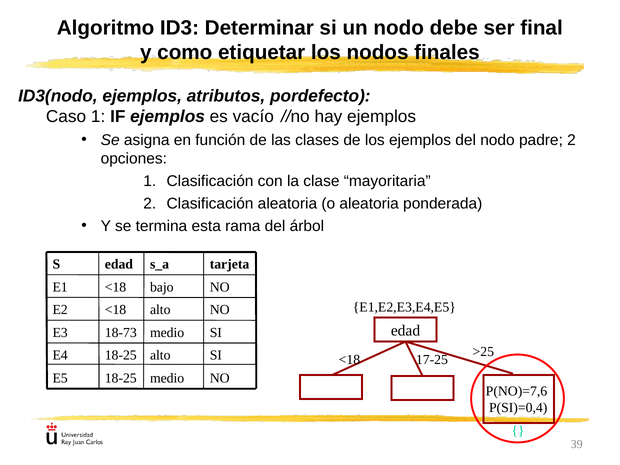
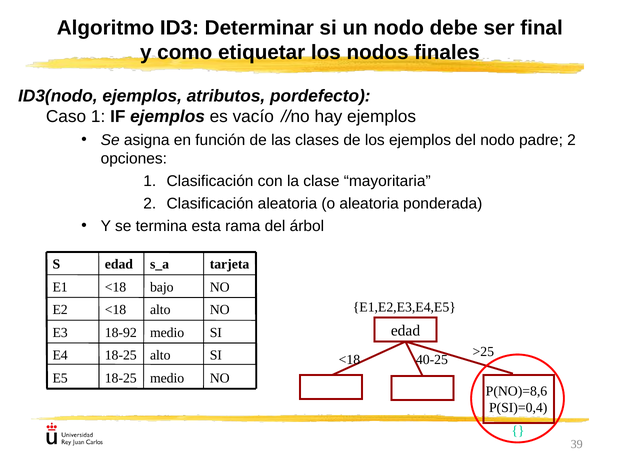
18-73: 18-73 -> 18-92
17-25: 17-25 -> 40-25
P(NO)=7,6: P(NO)=7,6 -> P(NO)=8,6
